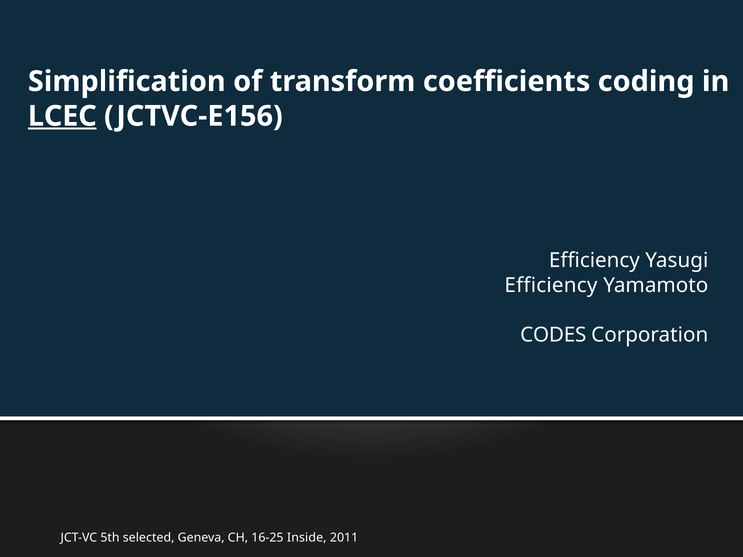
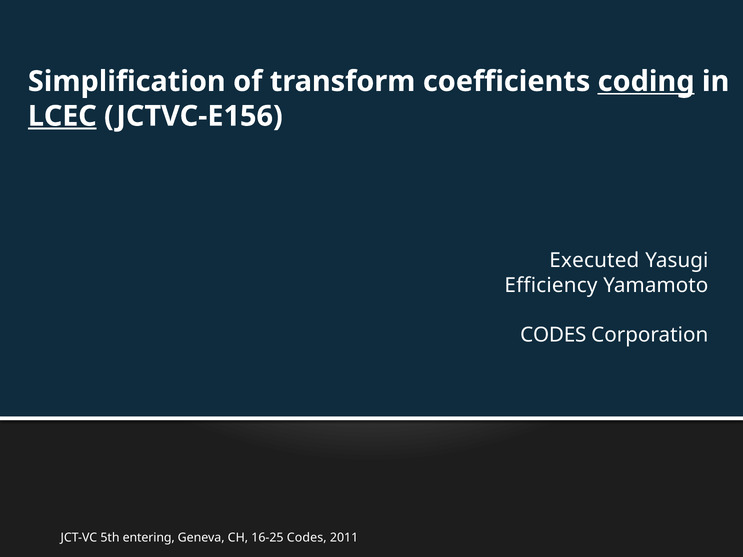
coding underline: none -> present
Efficiency at (594, 261): Efficiency -> Executed
selected: selected -> entering
16-25 Inside: Inside -> Codes
